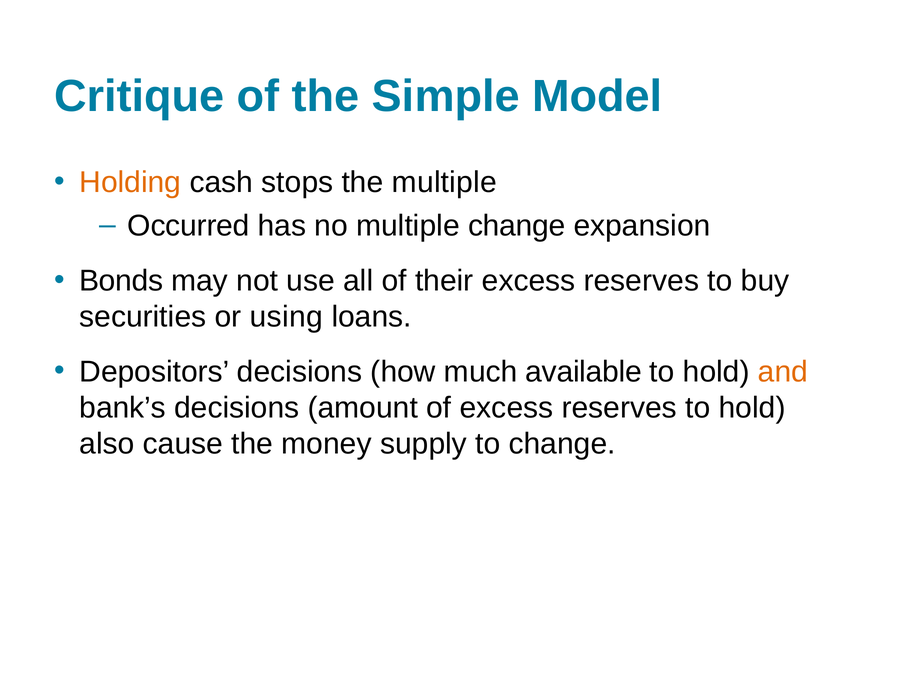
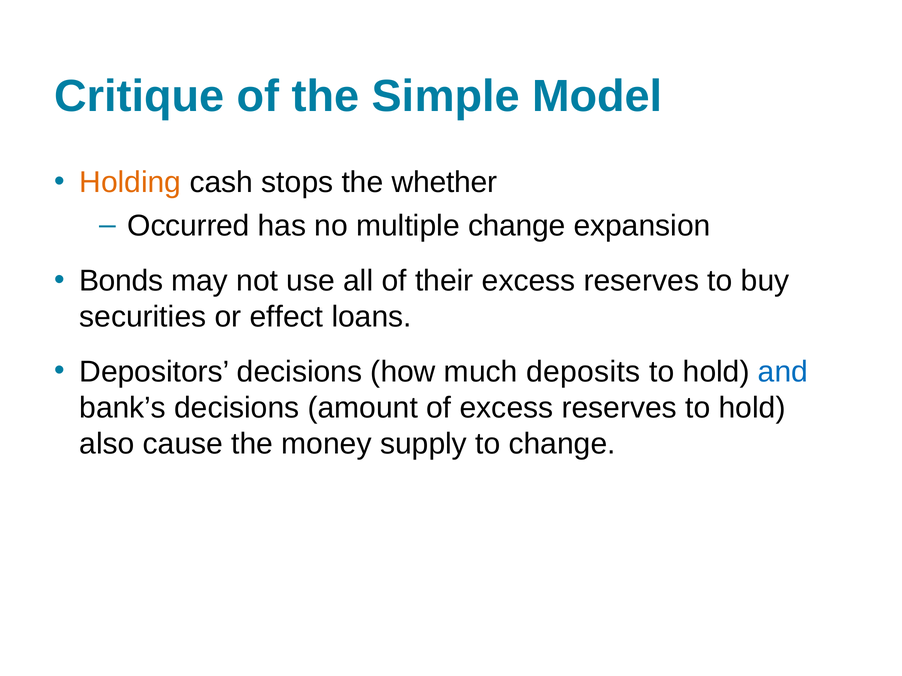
the multiple: multiple -> whether
using: using -> effect
available: available -> deposits
and colour: orange -> blue
